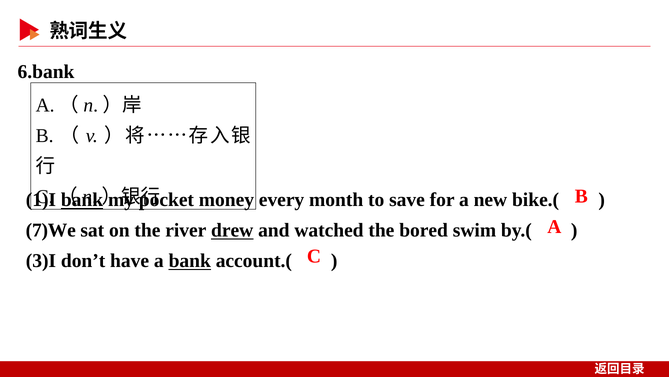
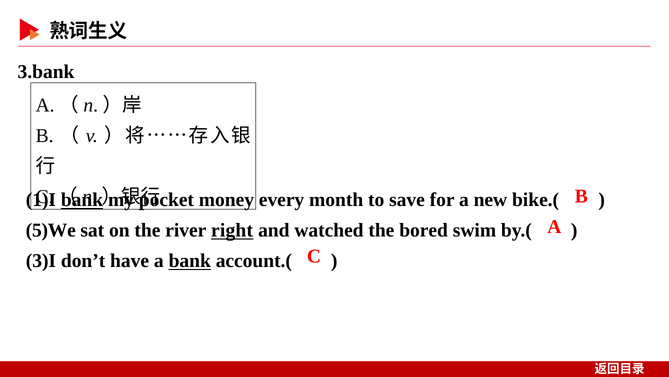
6.bank: 6.bank -> 3.bank
7)We: 7)We -> 5)We
drew: drew -> right
